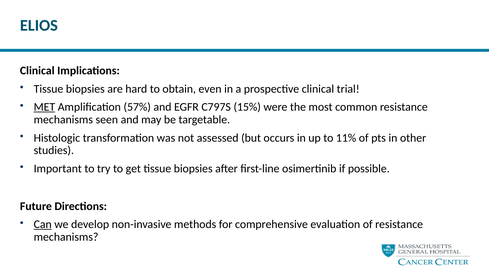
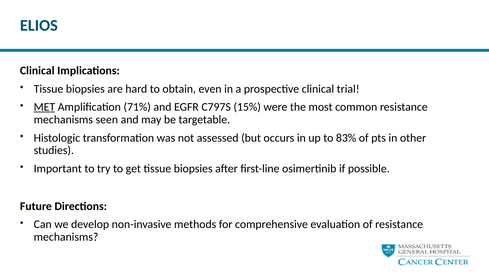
57%: 57% -> 71%
11%: 11% -> 83%
Can underline: present -> none
